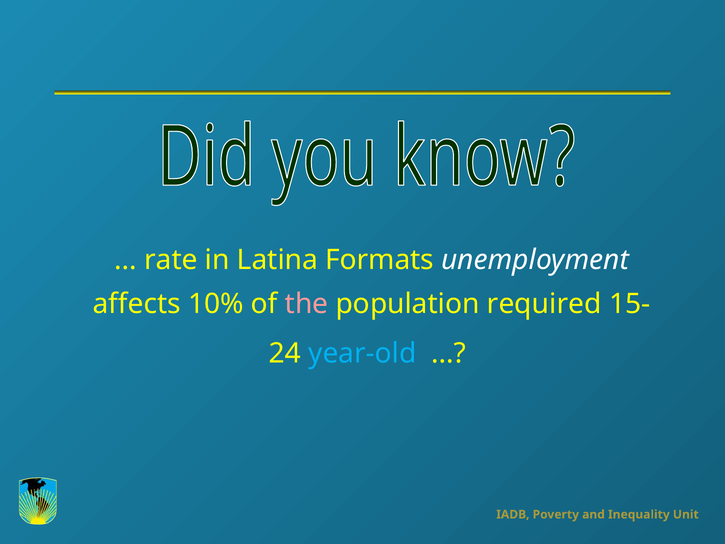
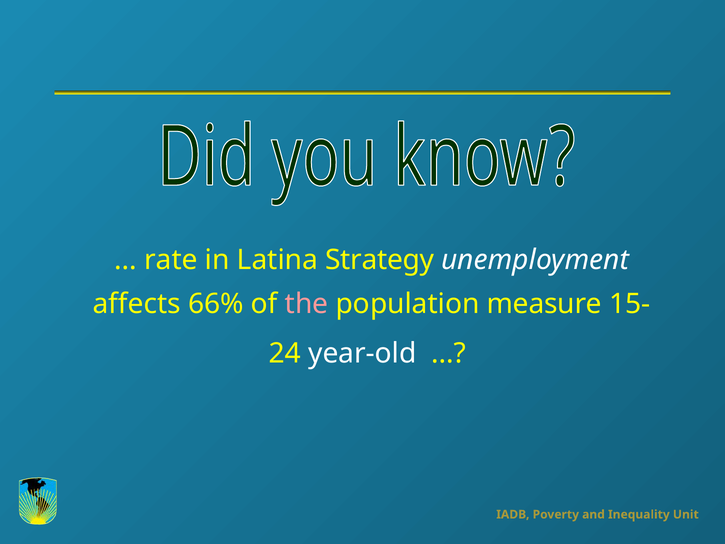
Formats: Formats -> Strategy
10%: 10% -> 66%
required: required -> measure
year-old colour: light blue -> white
